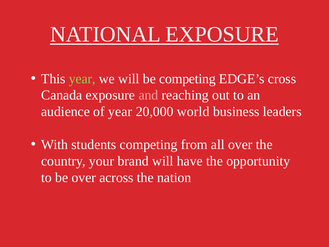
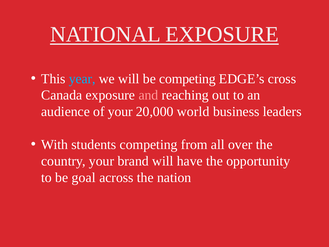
year at (82, 79) colour: light green -> light blue
of year: year -> your
be over: over -> goal
